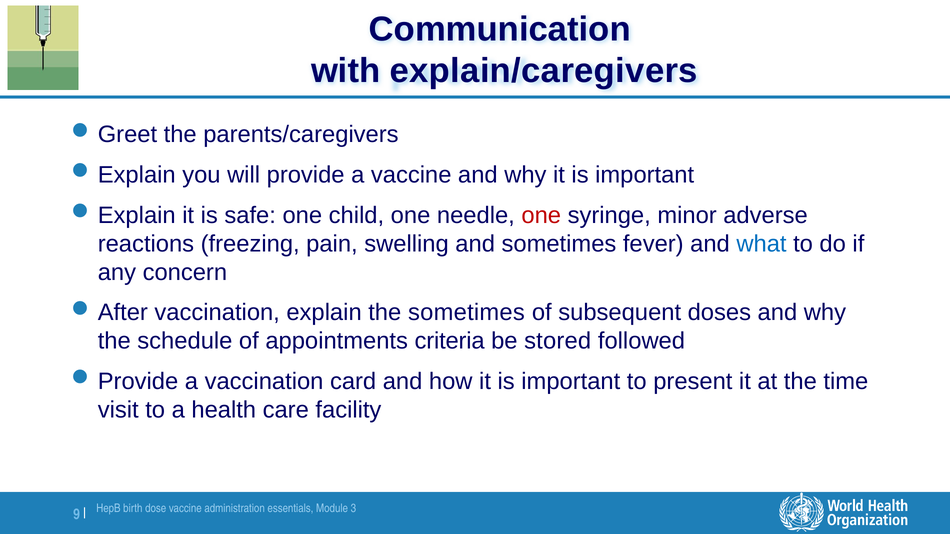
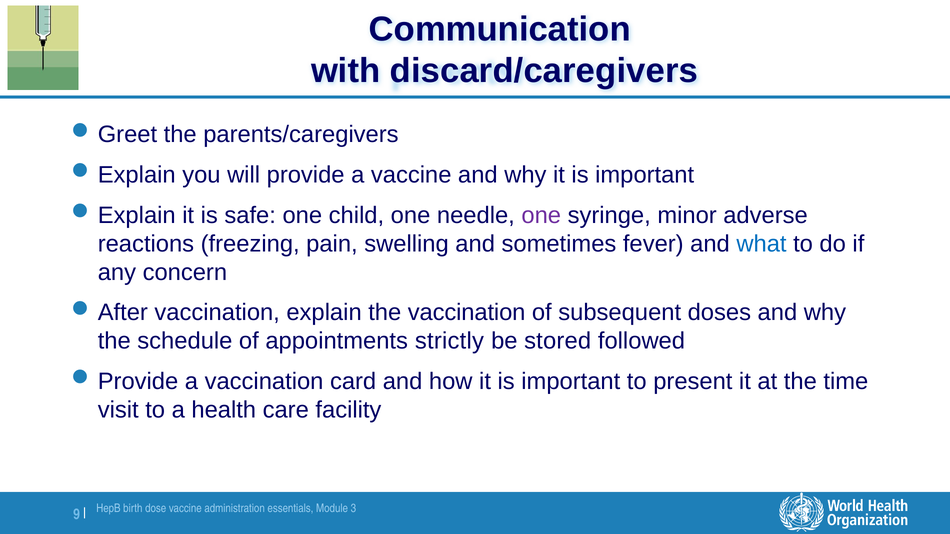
explain/caregivers: explain/caregivers -> discard/caregivers
one at (541, 215) colour: red -> purple
the sometimes: sometimes -> vaccination
criteria: criteria -> strictly
